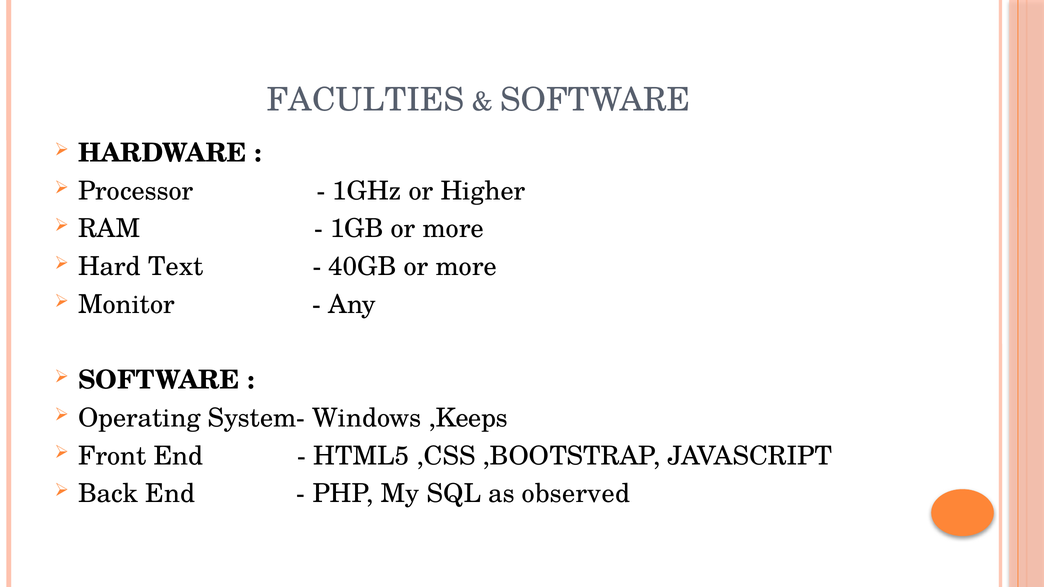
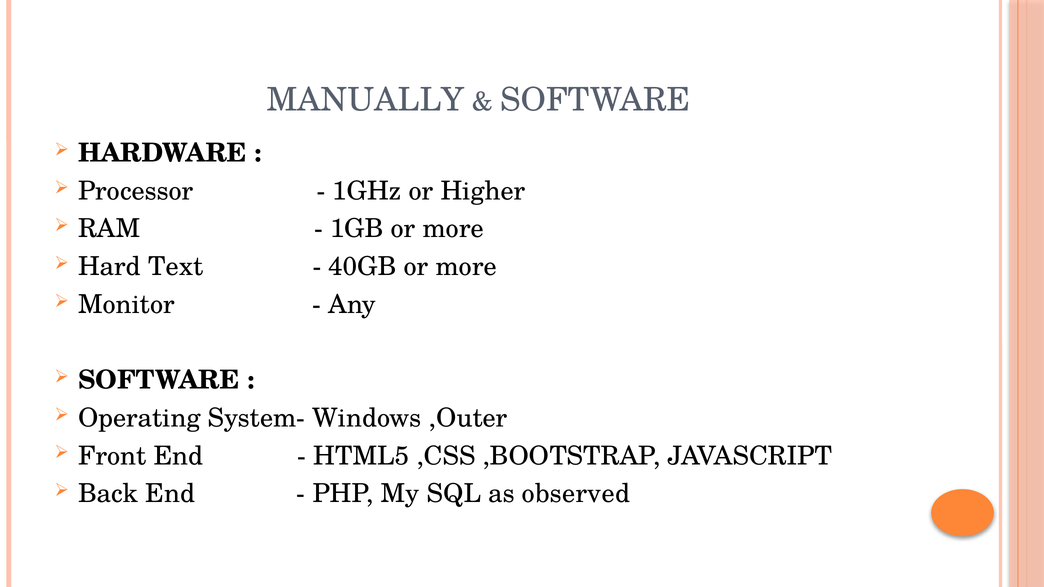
FACULTIES: FACULTIES -> MANUALLY
,Keeps: ,Keeps -> ,Outer
